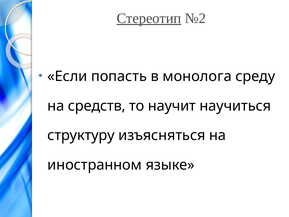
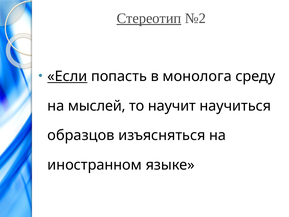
Если underline: none -> present
средств: средств -> мыслей
структуру: структуру -> образцов
